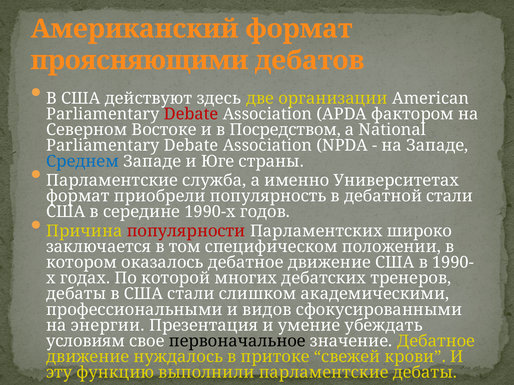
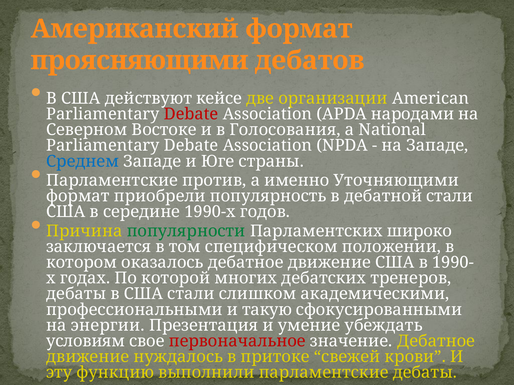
здесь: здесь -> кейсе
фактором: фактором -> народами
Посредством: Посредством -> Голосования
служба: служба -> против
Университетах: Университетах -> Уточняющими
популярности colour: red -> green
видов: видов -> такую
первоначальное colour: black -> red
